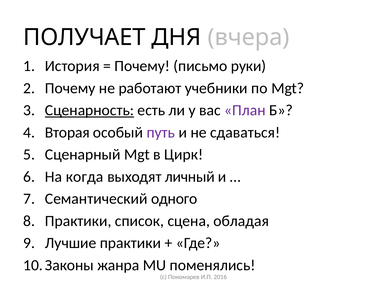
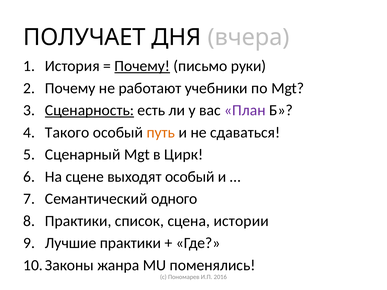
Почему at (142, 66) underline: none -> present
Вторая: Вторая -> Такого
путь colour: purple -> orange
когда: когда -> сцене
выходят личный: личный -> особый
обладая: обладая -> истории
